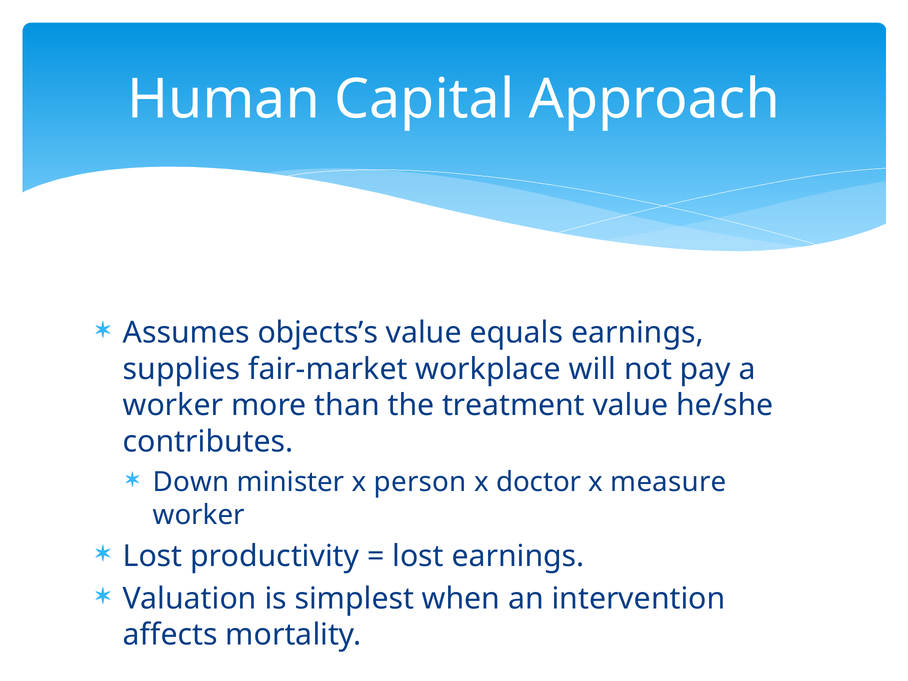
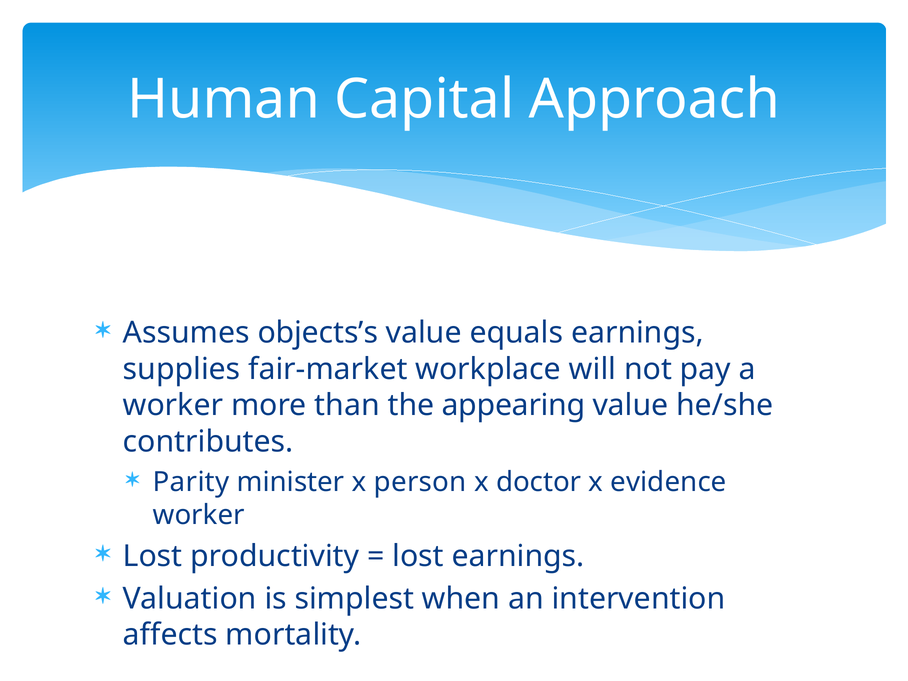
treatment: treatment -> appearing
Down: Down -> Parity
measure: measure -> evidence
